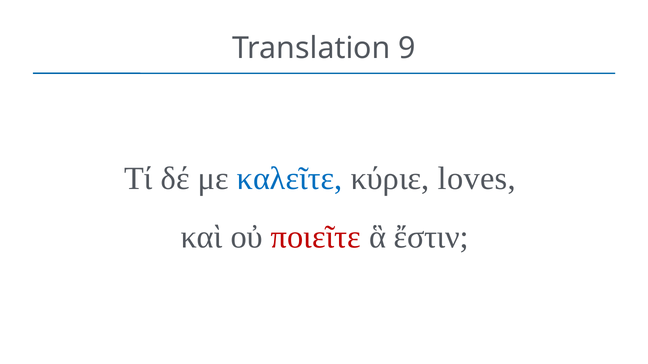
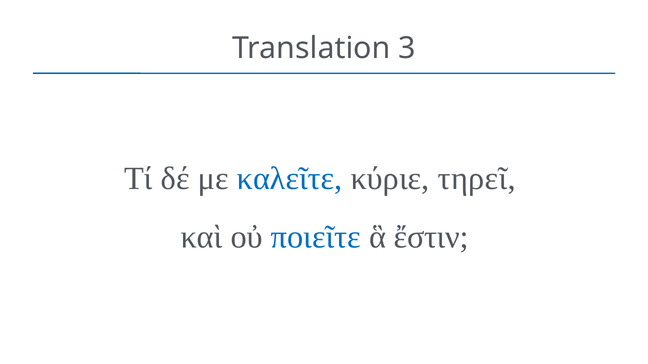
9: 9 -> 3
loves: loves -> τηρεῖ
ποιεῖτε colour: red -> blue
